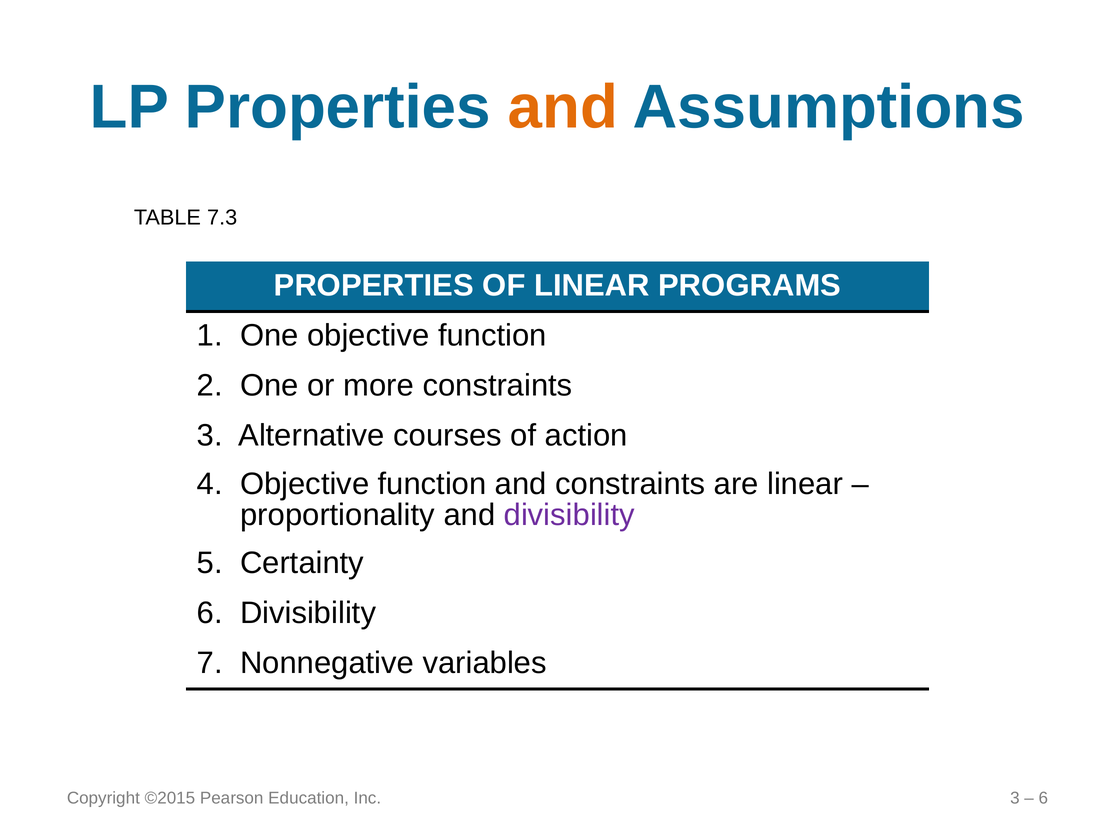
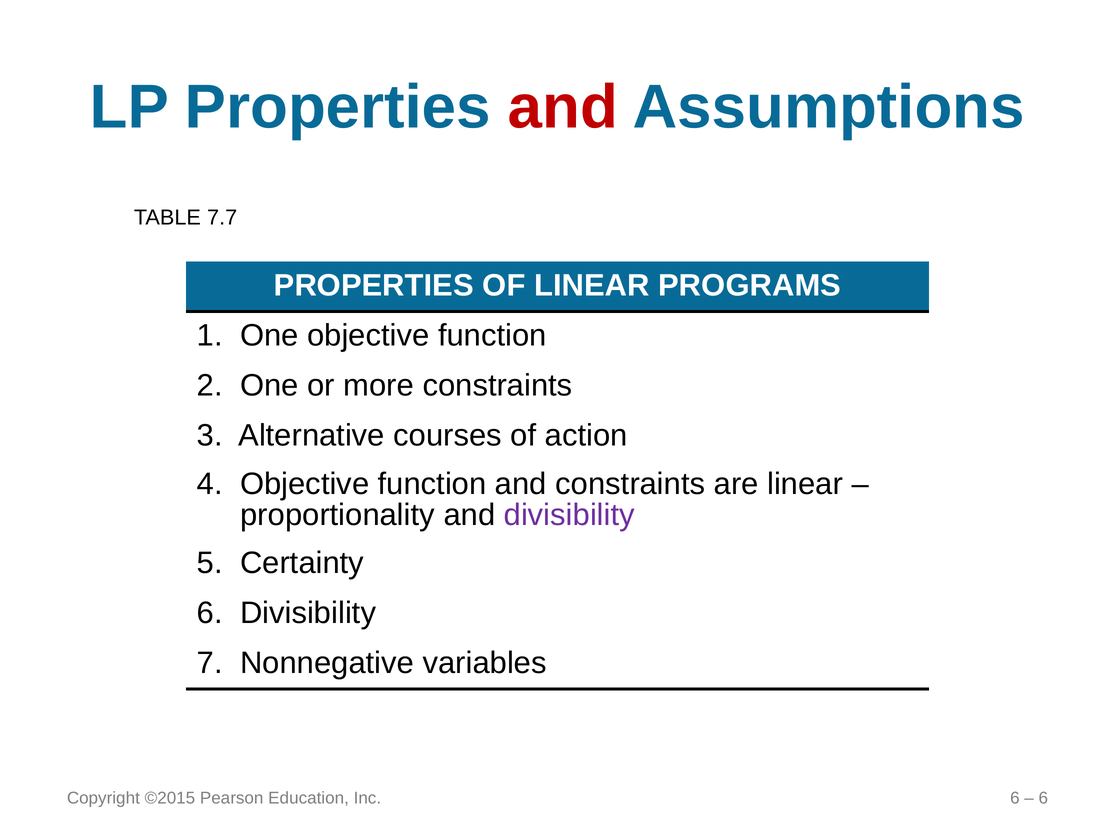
and at (563, 107) colour: orange -> red
7.3: 7.3 -> 7.7
Inc 3: 3 -> 6
